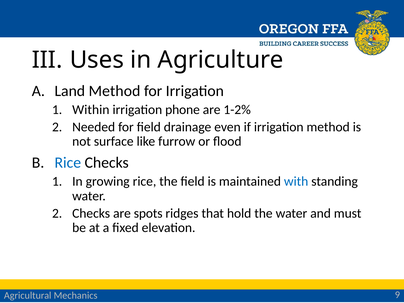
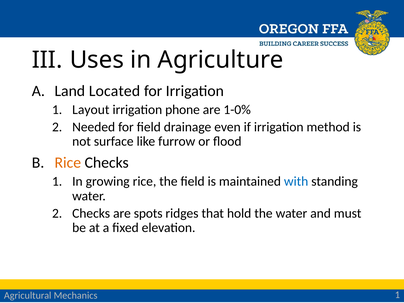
Land Method: Method -> Located
Within: Within -> Layout
1-2%: 1-2% -> 1-0%
Rice at (68, 163) colour: blue -> orange
Mechanics 9: 9 -> 1
